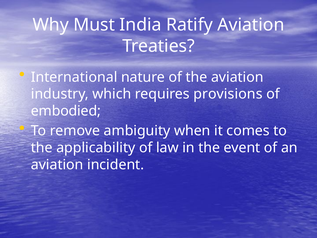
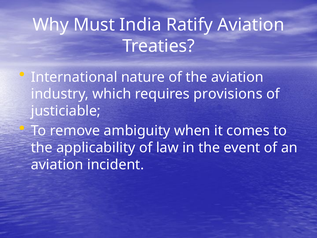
embodied: embodied -> justiciable
